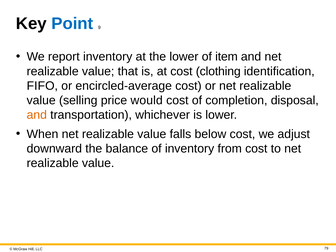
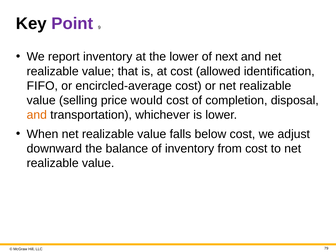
Point colour: blue -> purple
item: item -> next
clothing: clothing -> allowed
